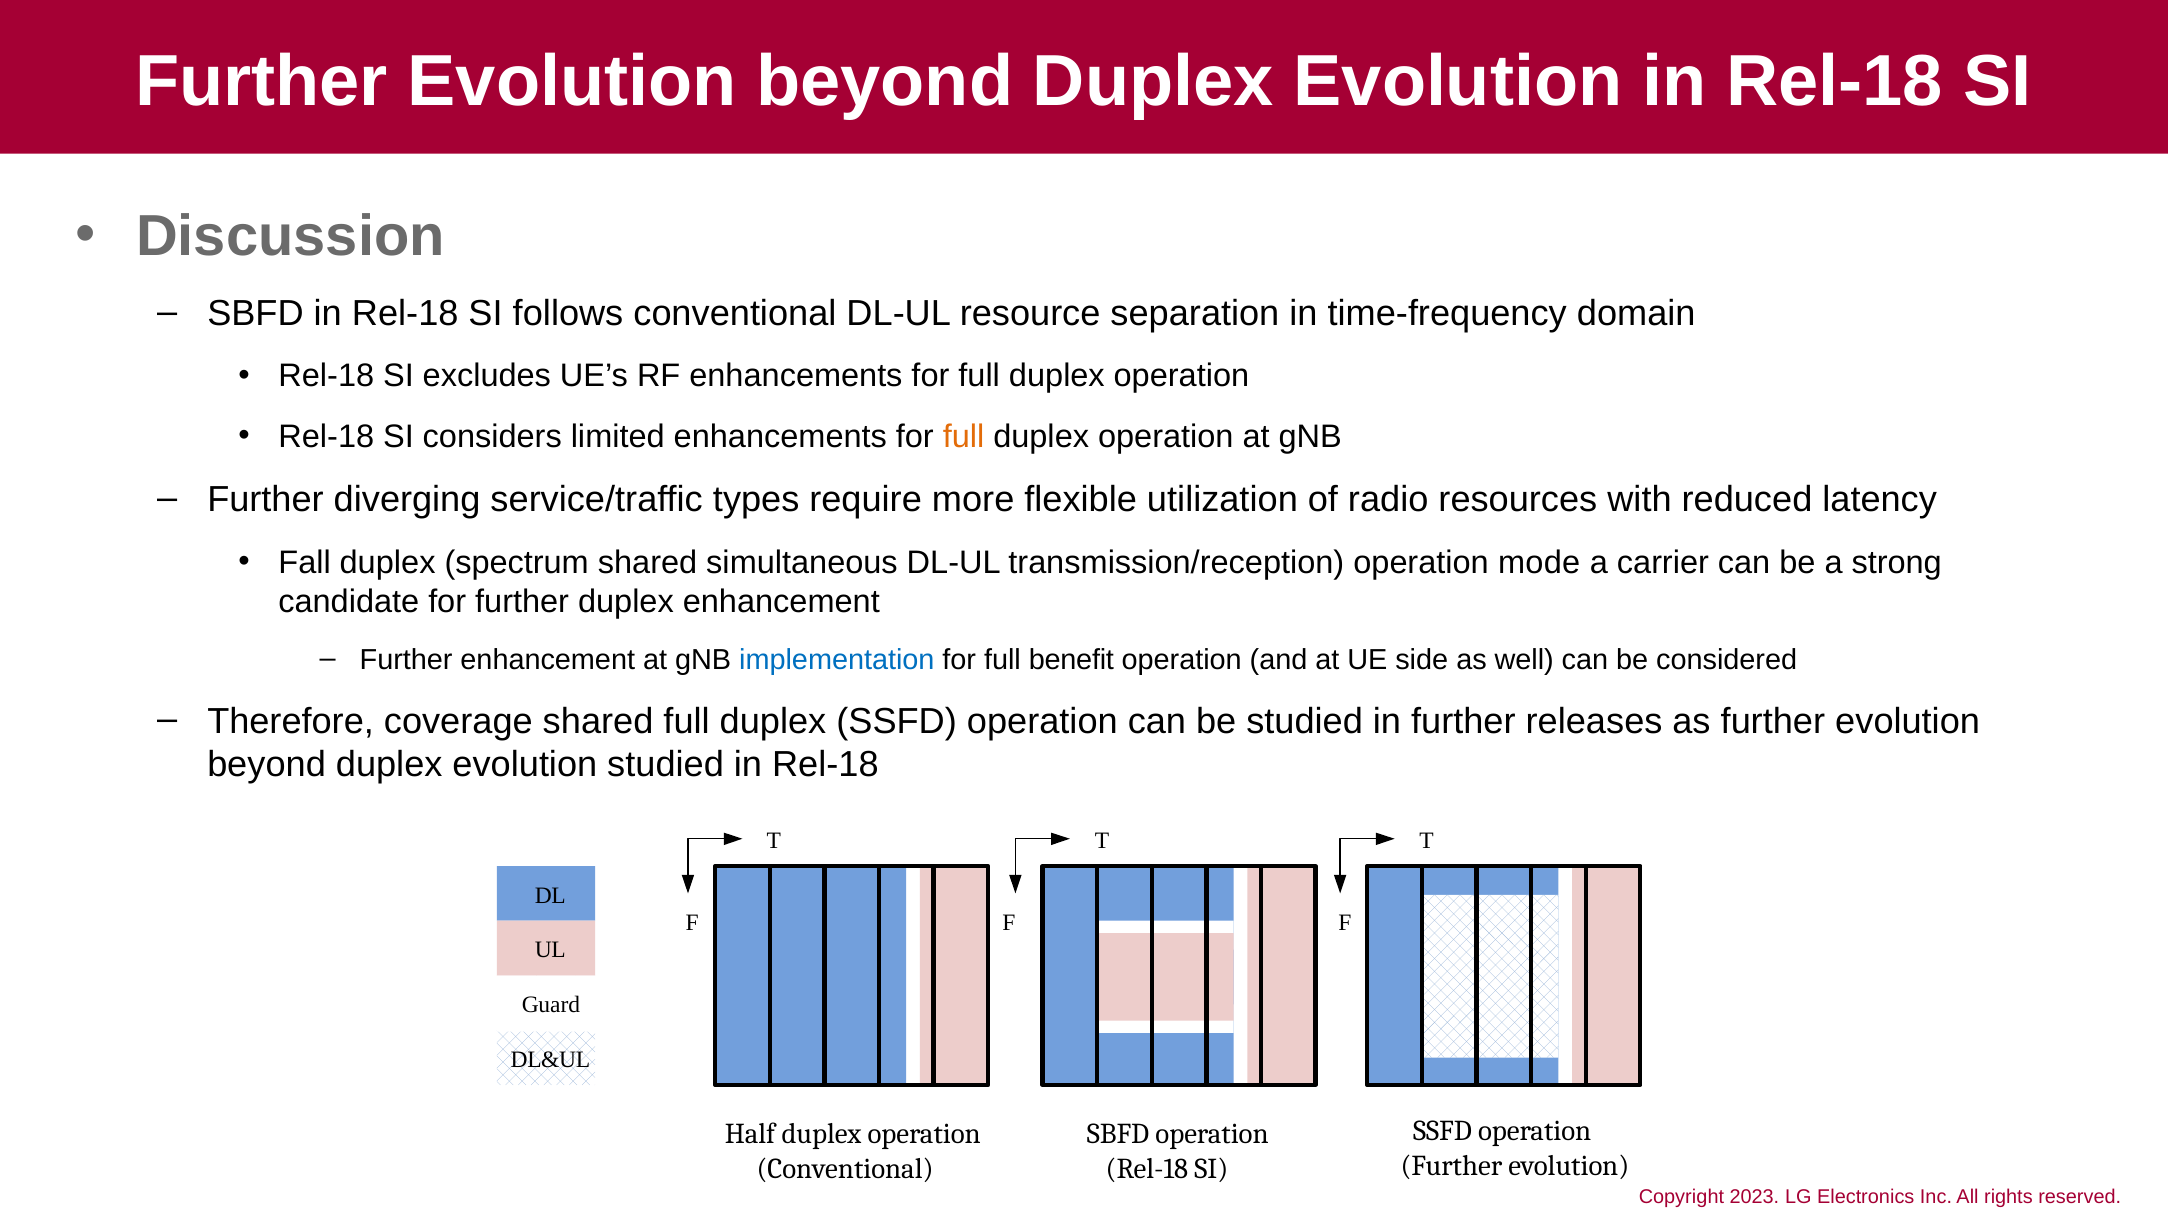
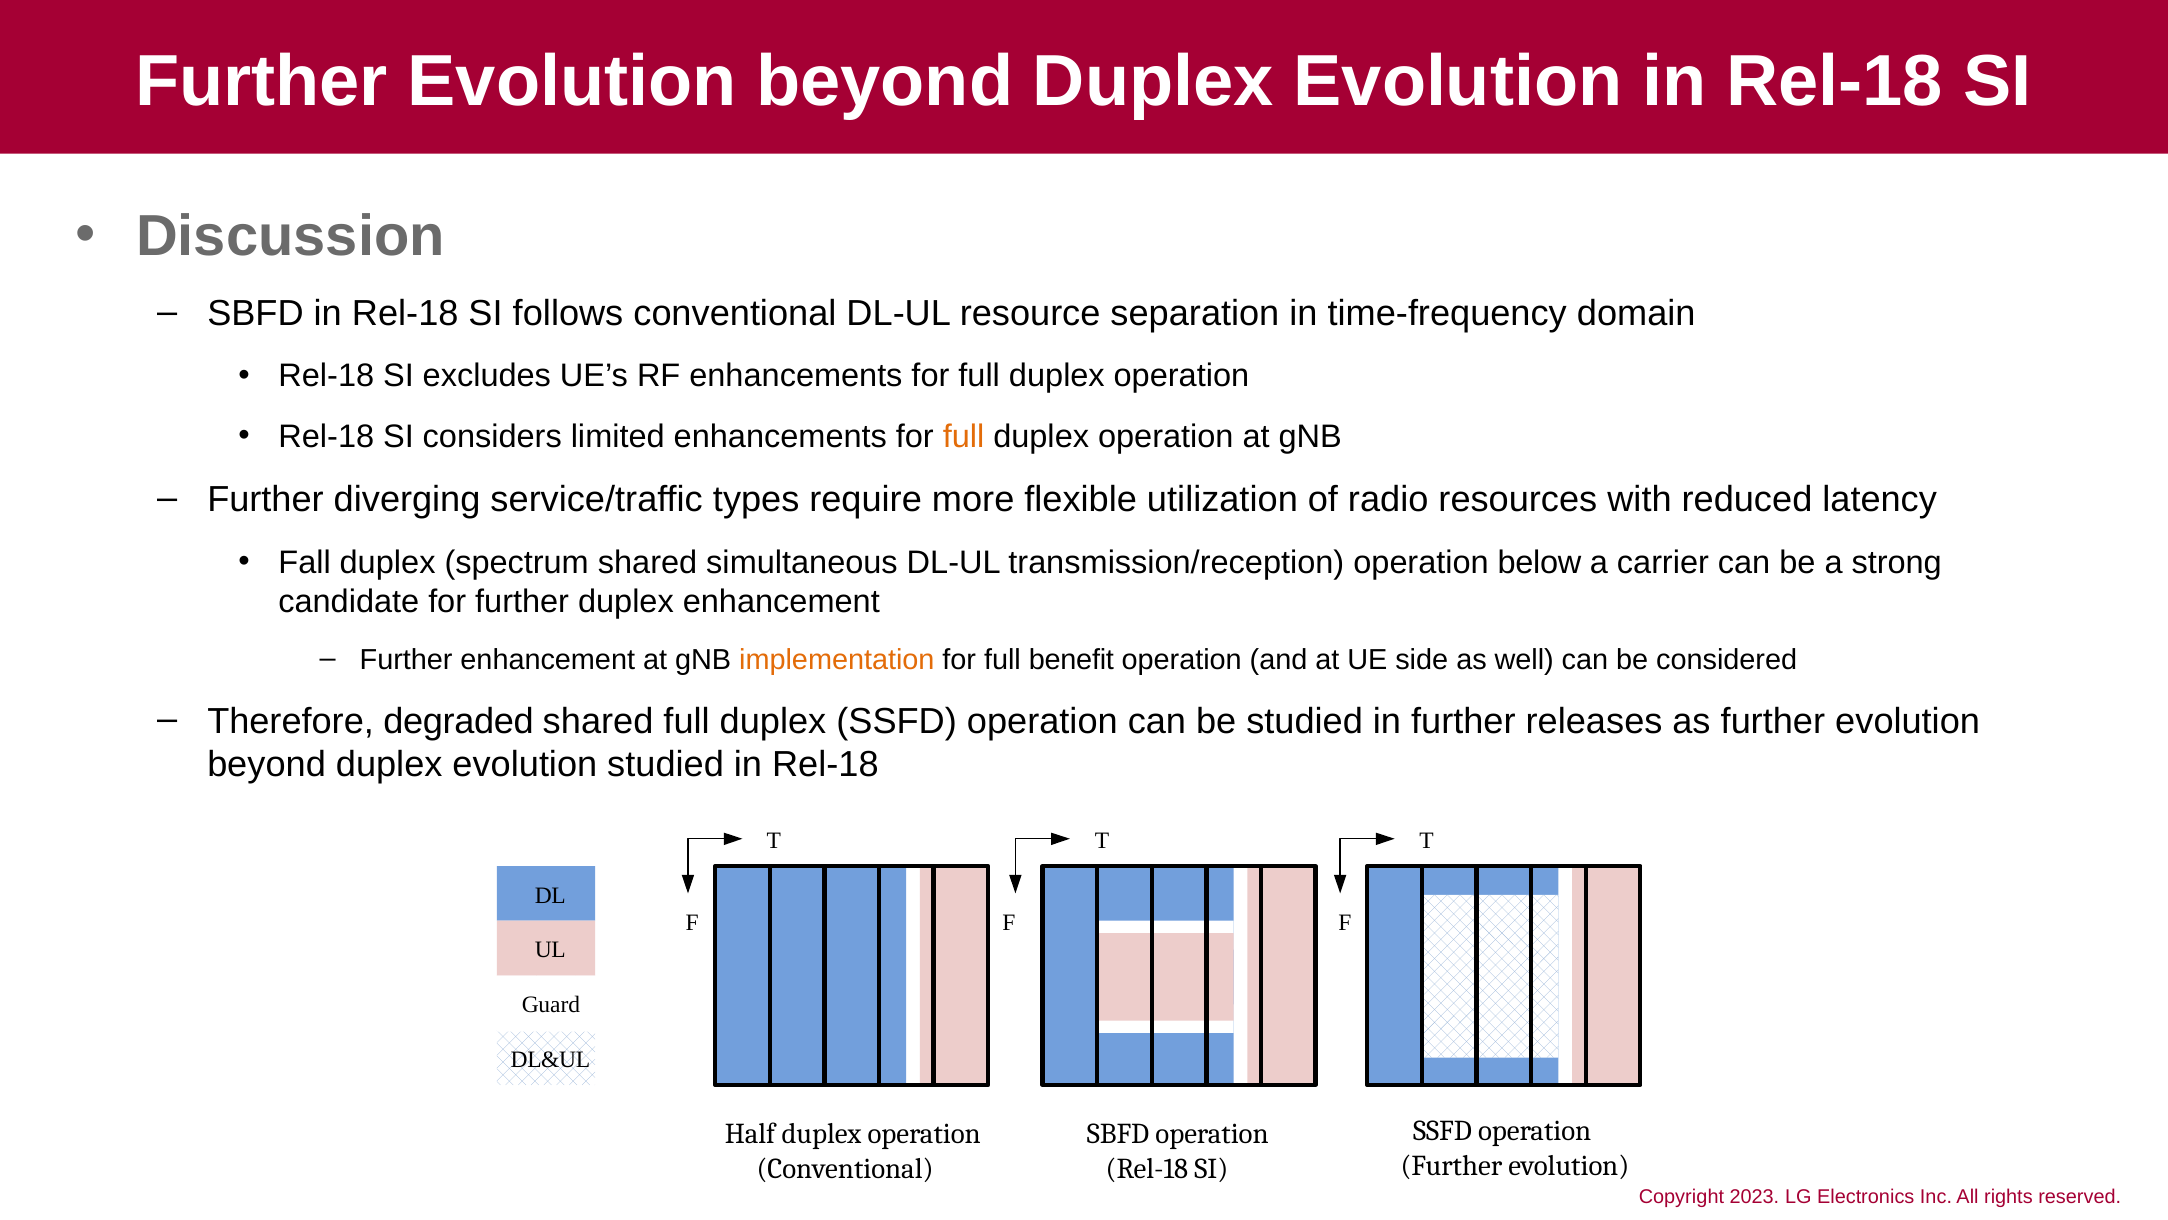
mode: mode -> below
implementation colour: blue -> orange
coverage: coverage -> degraded
